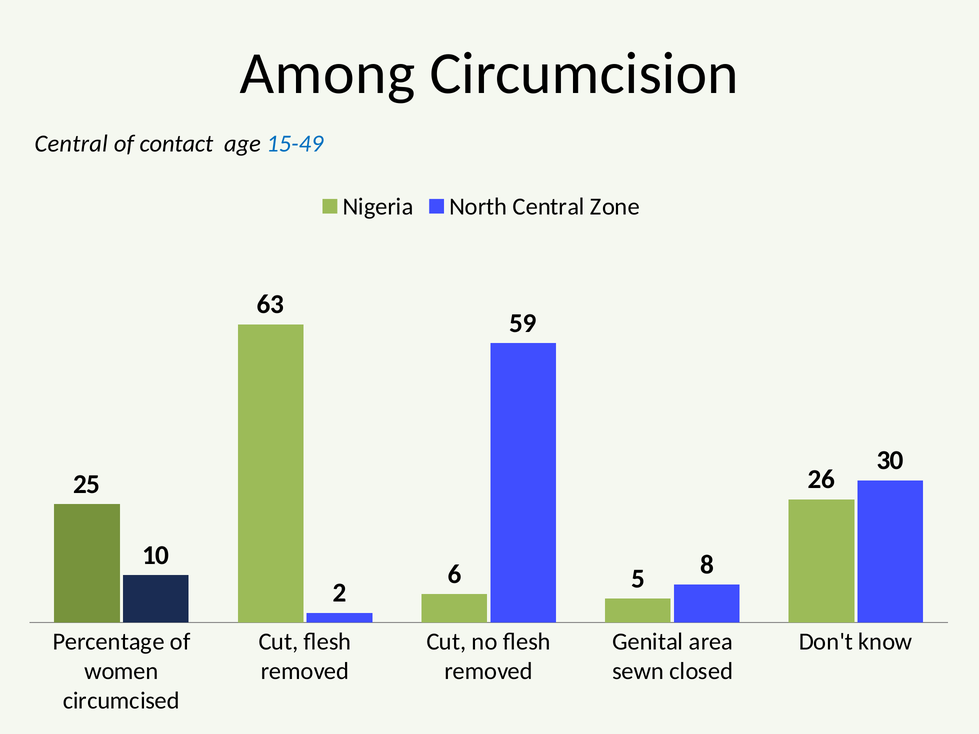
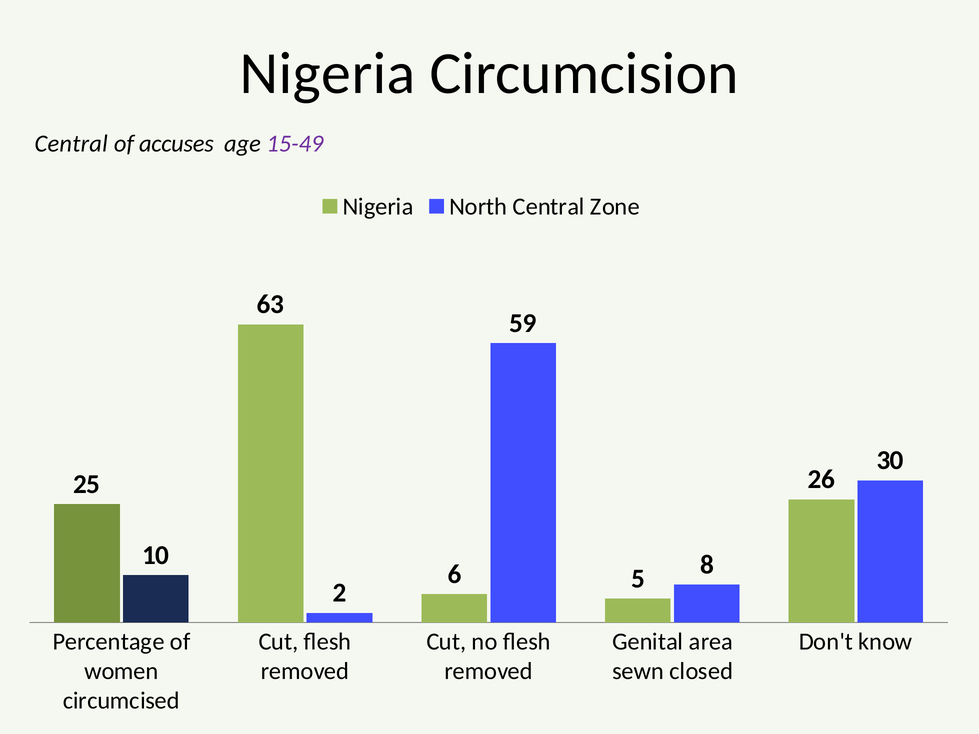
Among at (328, 74): Among -> Nigeria
contact: contact -> accuses
15-49 colour: blue -> purple
